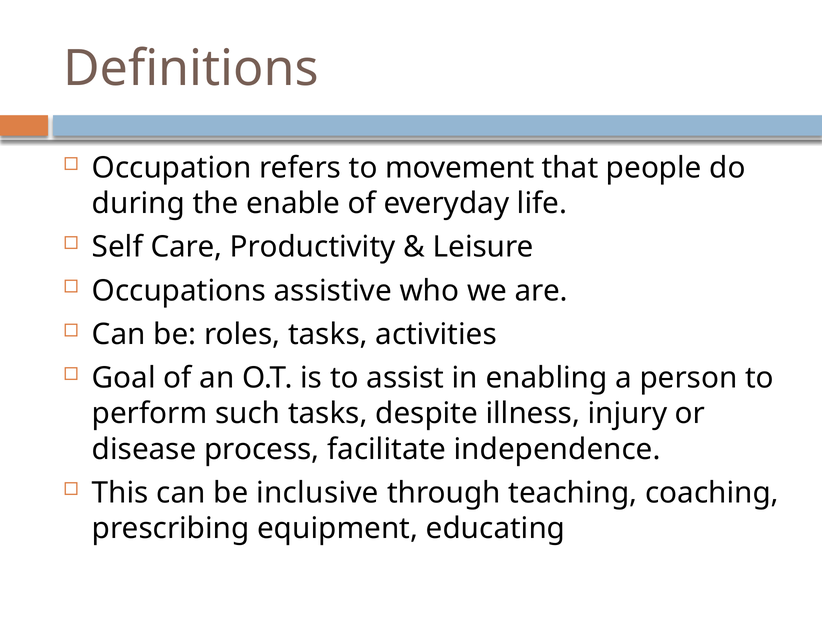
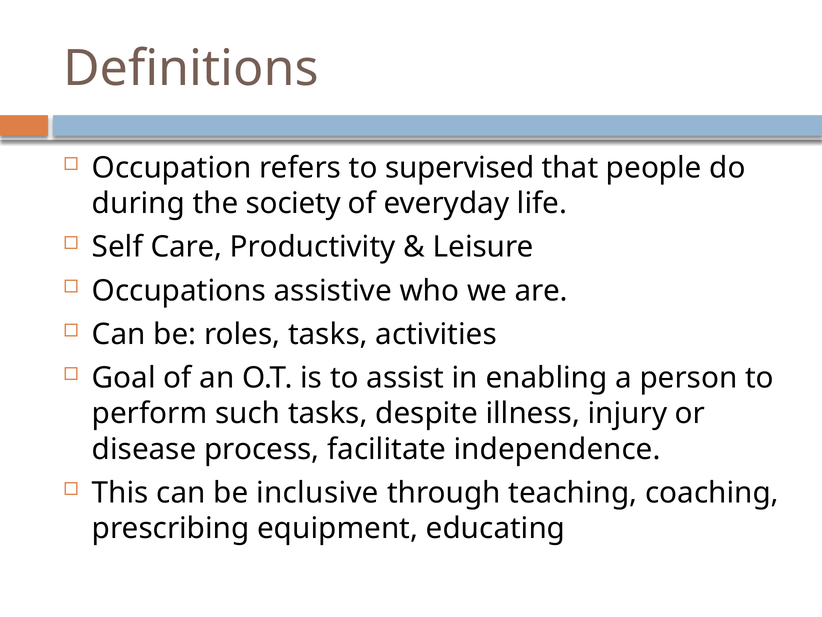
movement: movement -> supervised
enable: enable -> society
